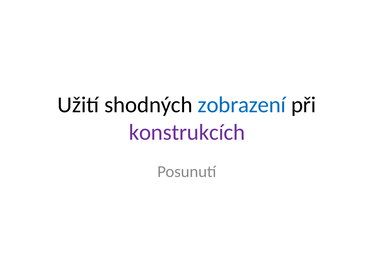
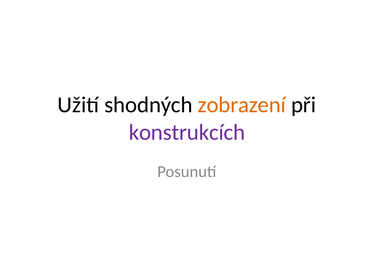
zobrazení colour: blue -> orange
